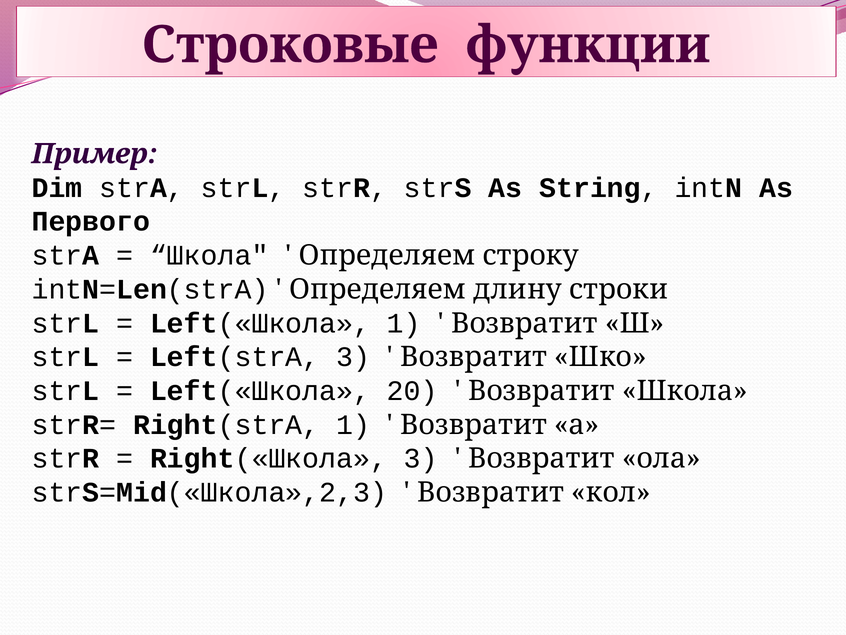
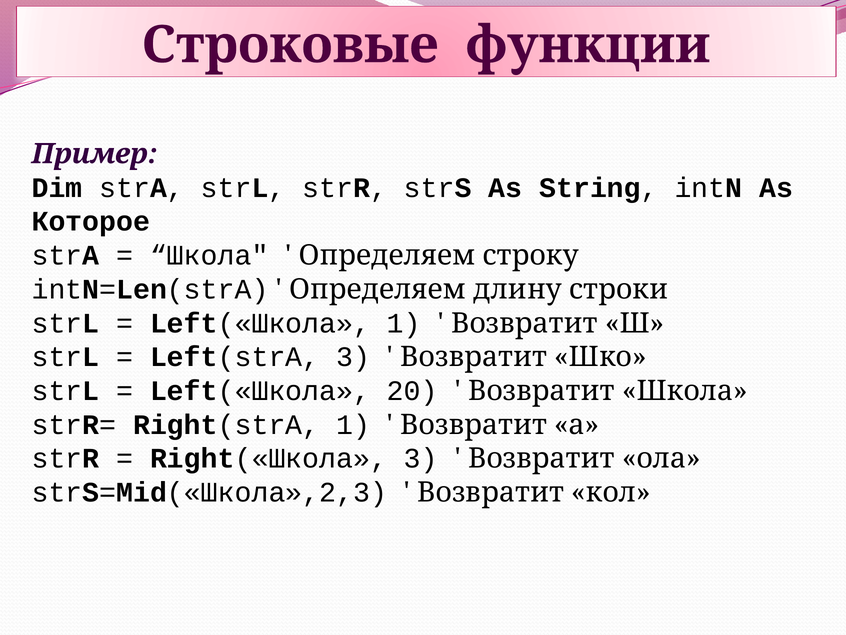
Первого: Первого -> Которое
